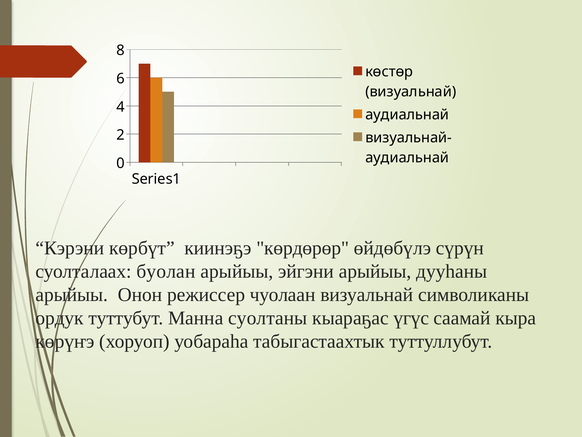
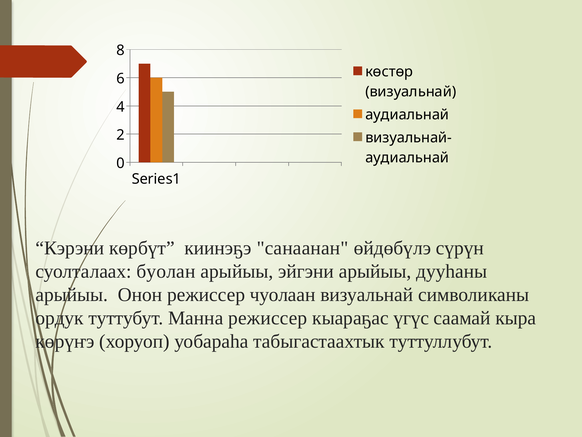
көрдөрөр: көрдөрөр -> санаанан
Манна суолтаны: суолтаны -> режиссер
